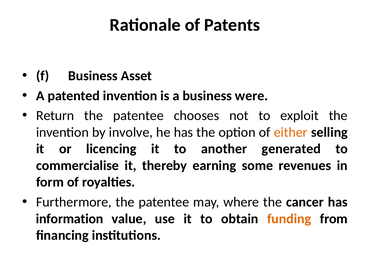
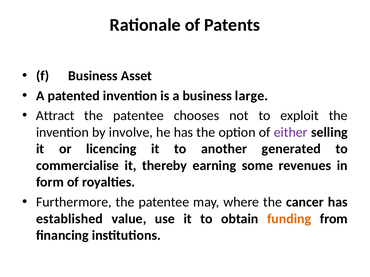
were: were -> large
Return: Return -> Attract
either colour: orange -> purple
information: information -> established
